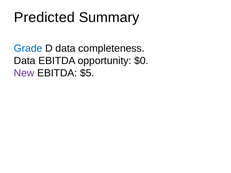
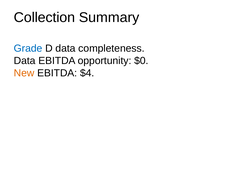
Predicted: Predicted -> Collection
New colour: purple -> orange
$5: $5 -> $4
